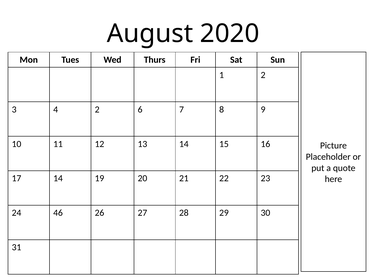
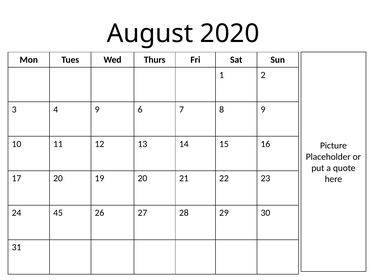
4 2: 2 -> 9
17 14: 14 -> 20
46: 46 -> 45
